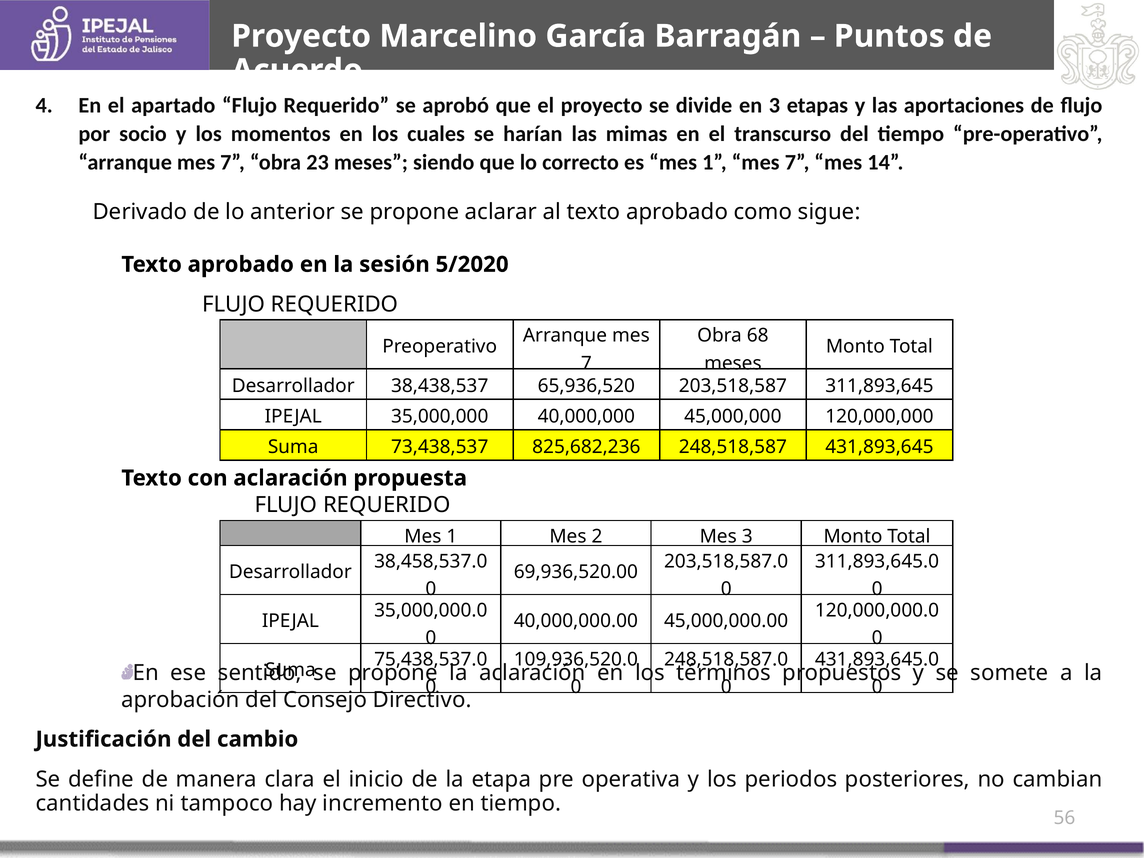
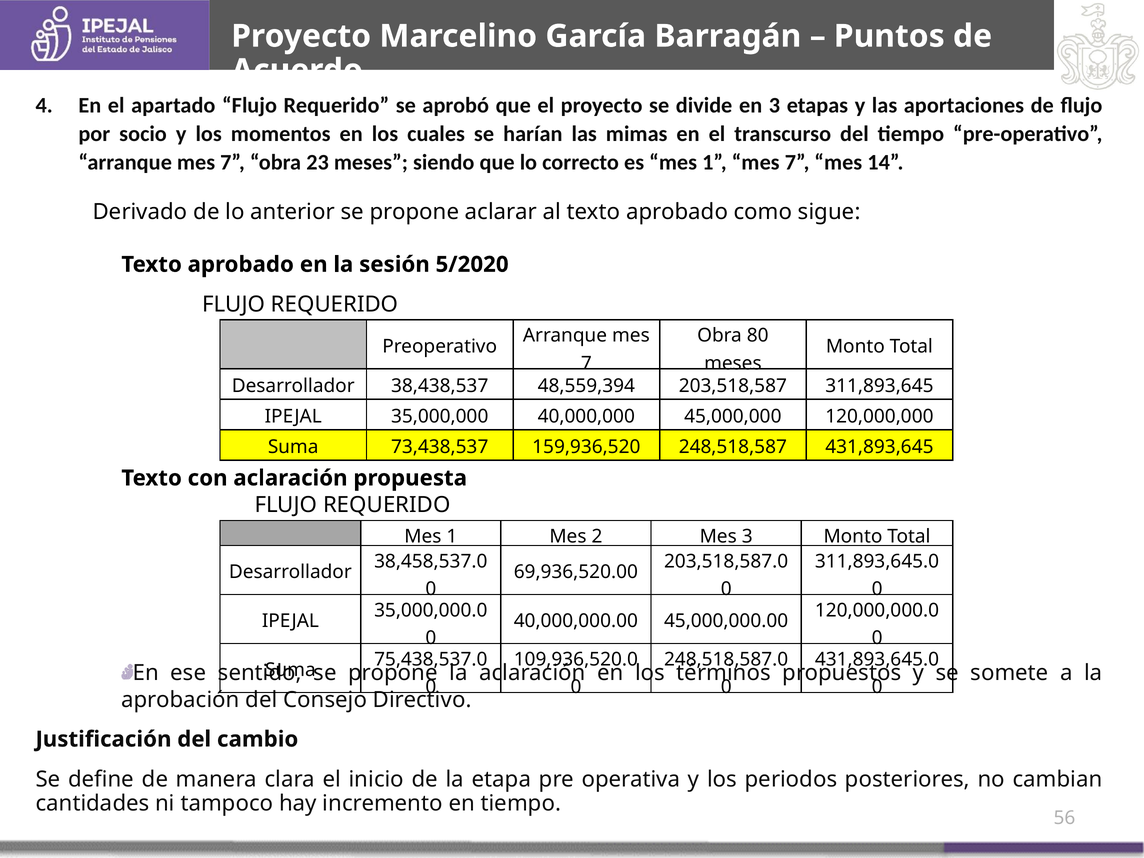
68: 68 -> 80
65,936,520: 65,936,520 -> 48,559,394
825,682,236: 825,682,236 -> 159,936,520
